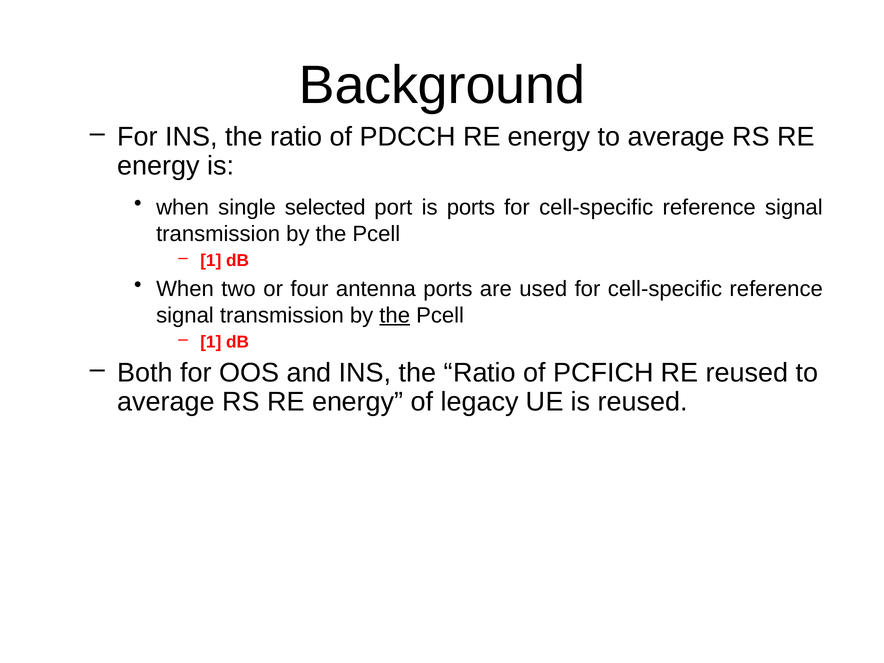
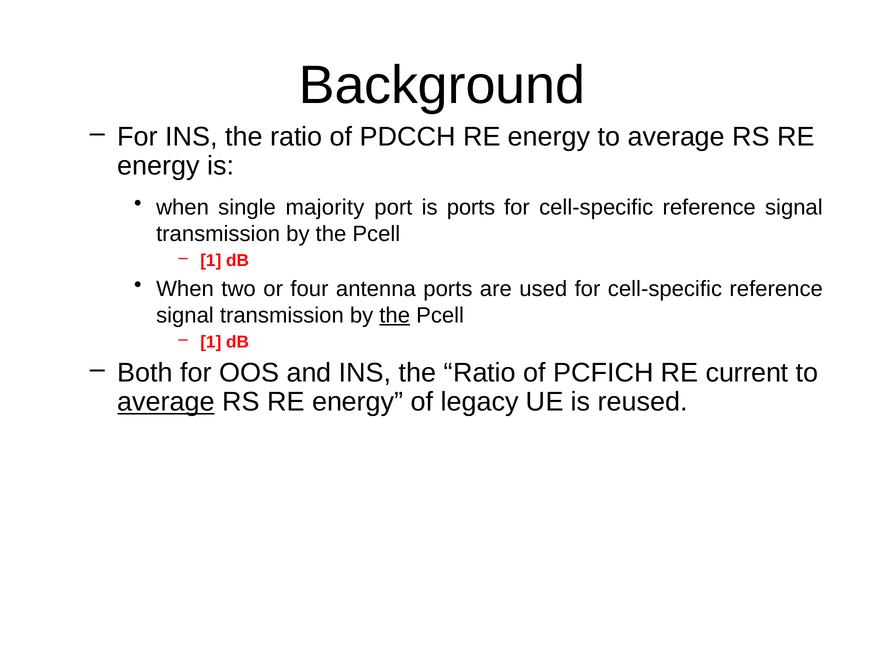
selected: selected -> majority
RE reused: reused -> current
average at (166, 402) underline: none -> present
